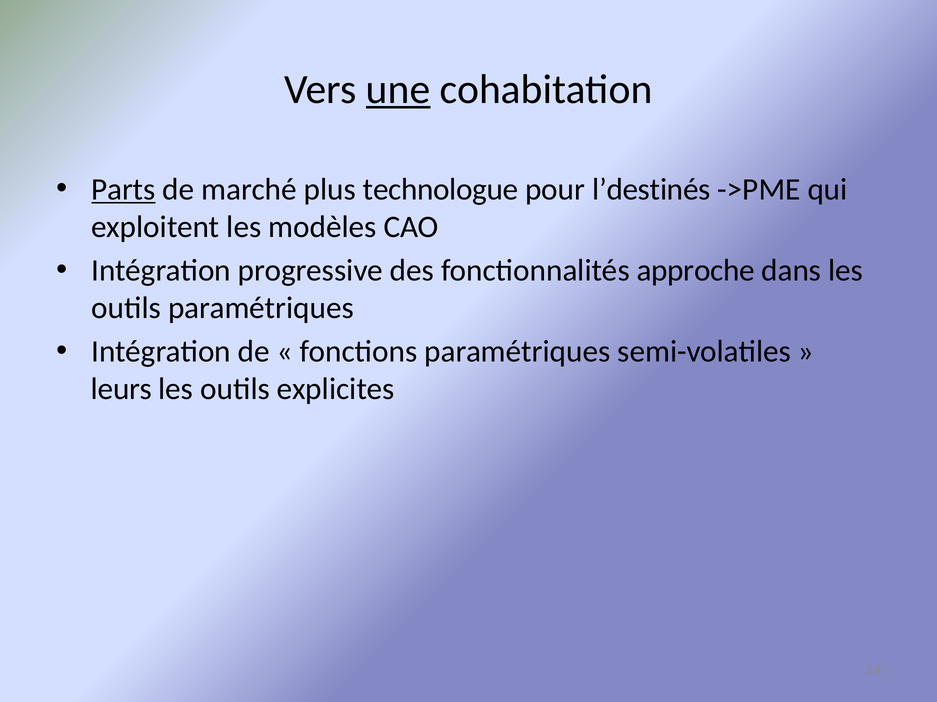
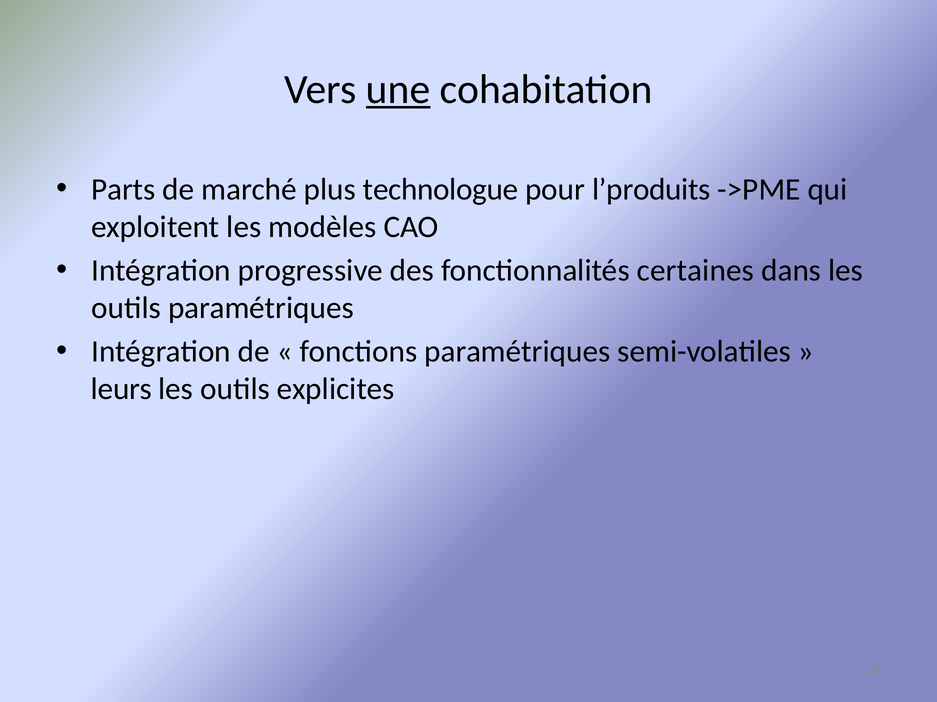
Parts underline: present -> none
l’destinés: l’destinés -> l’produits
approche: approche -> certaines
